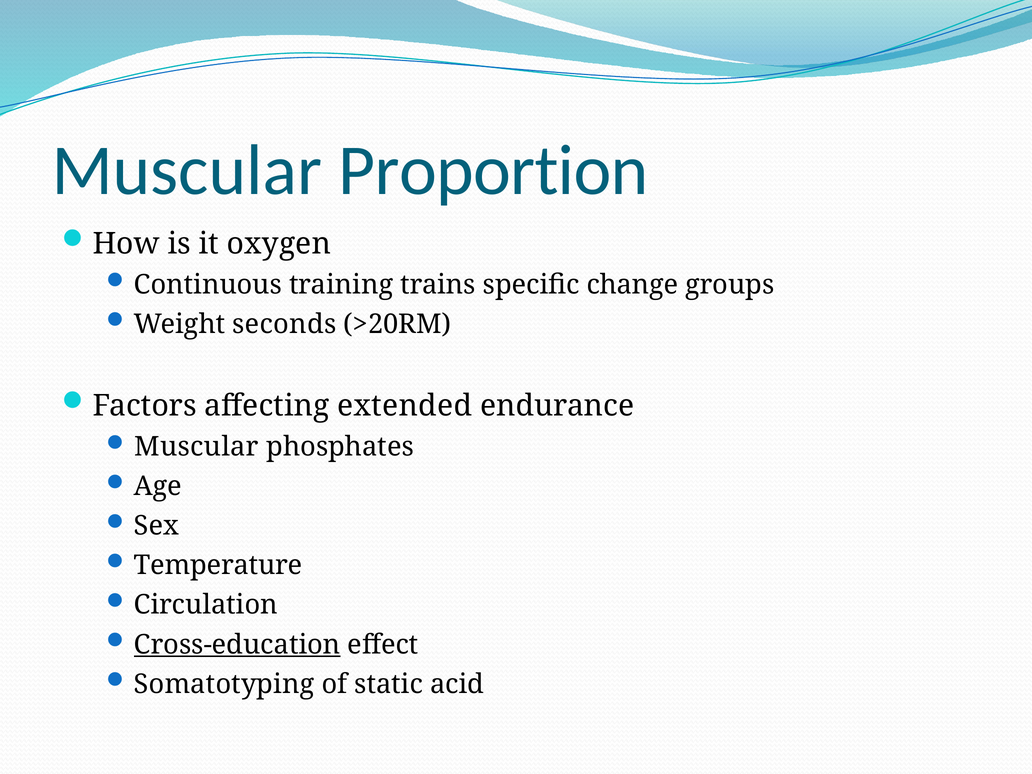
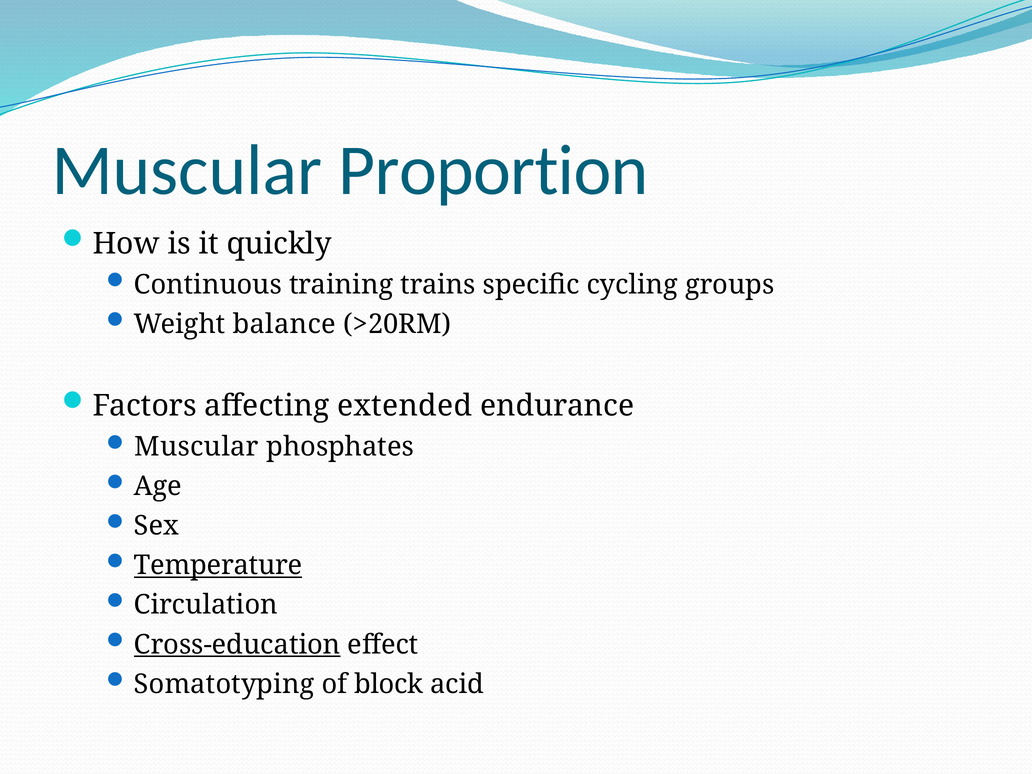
oxygen: oxygen -> quickly
change: change -> cycling
seconds: seconds -> balance
Temperature underline: none -> present
static: static -> block
